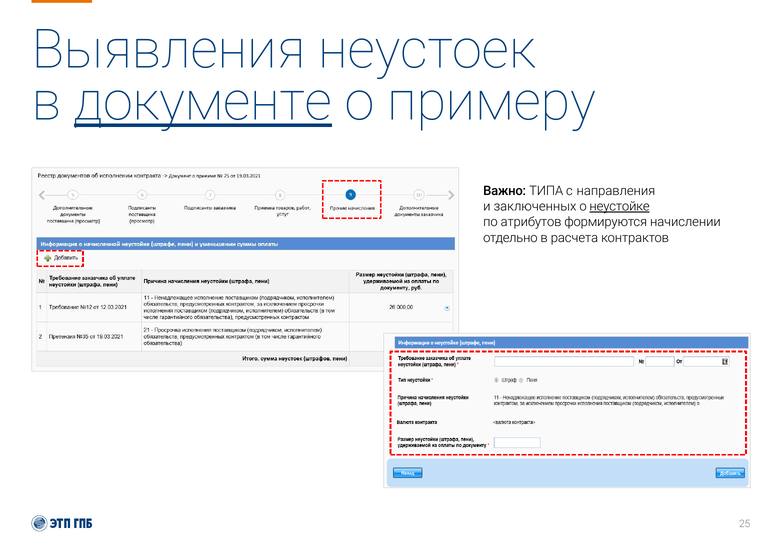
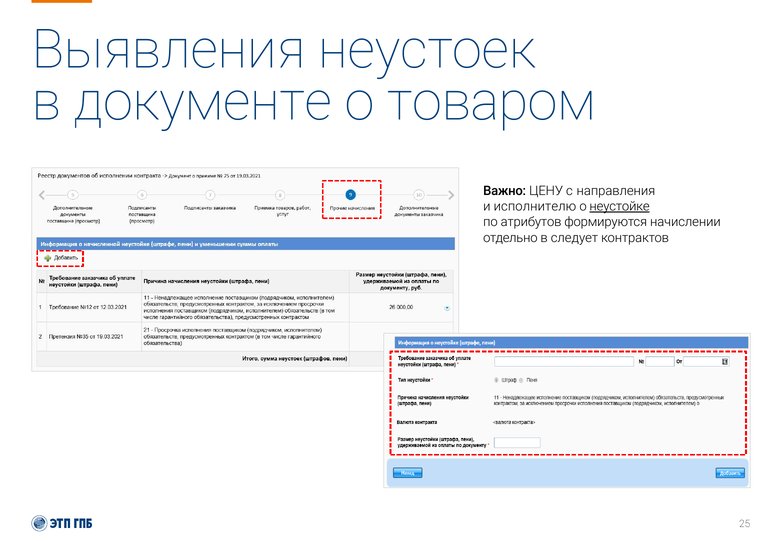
документе underline: present -> none
примеру: примеру -> товаром
ТИПА: ТИПА -> ЦЕНУ
заключенных: заключенных -> исполнителю
расчета: расчета -> следует
